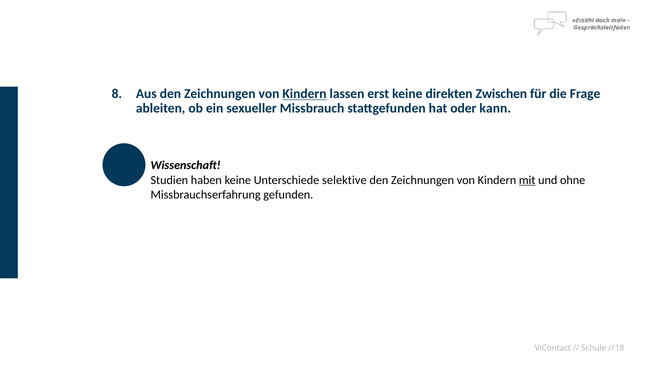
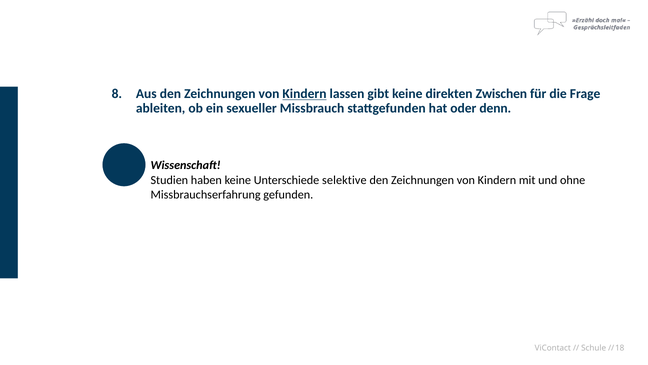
erst: erst -> gibt
kann: kann -> denn
mit underline: present -> none
